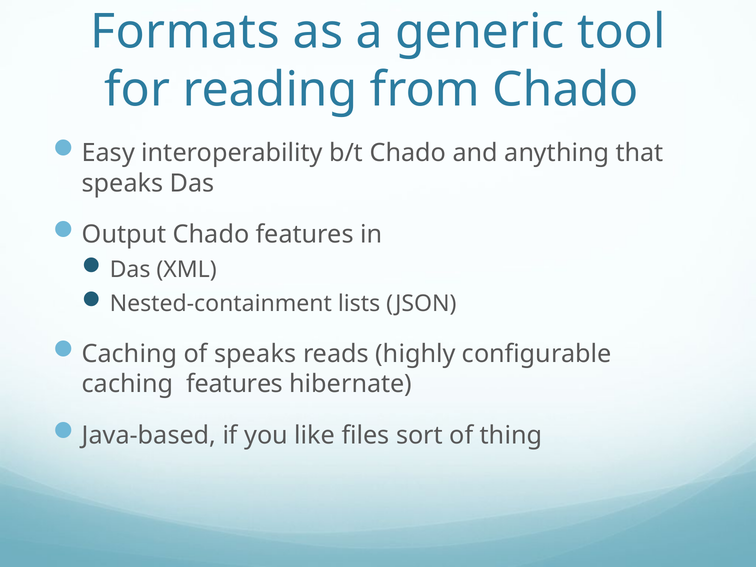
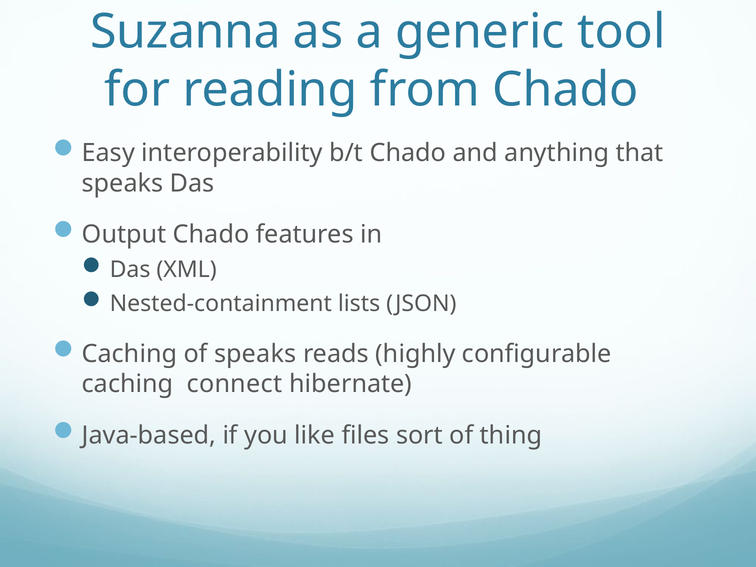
Formats: Formats -> Suzanna
caching features: features -> connect
